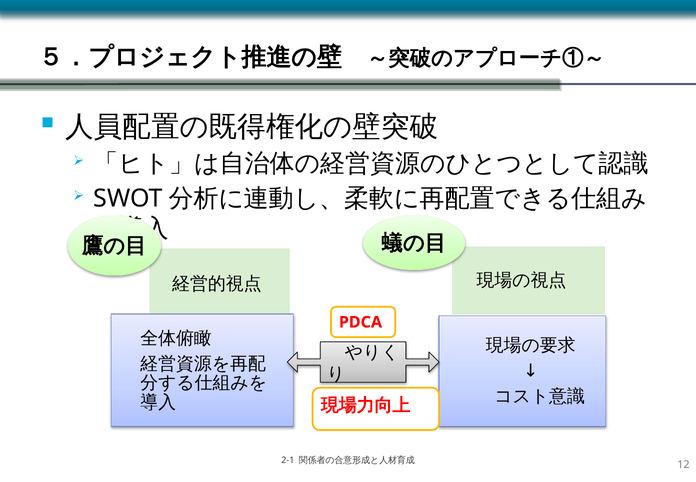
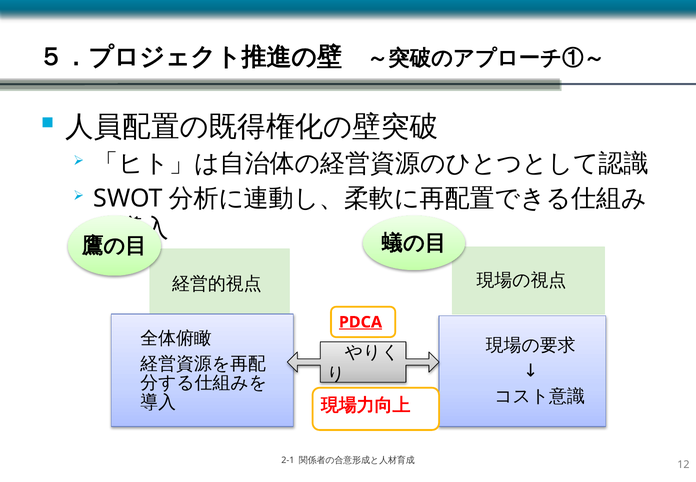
PDCA underline: none -> present
